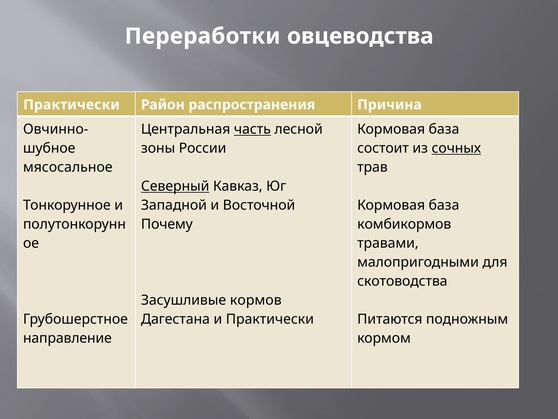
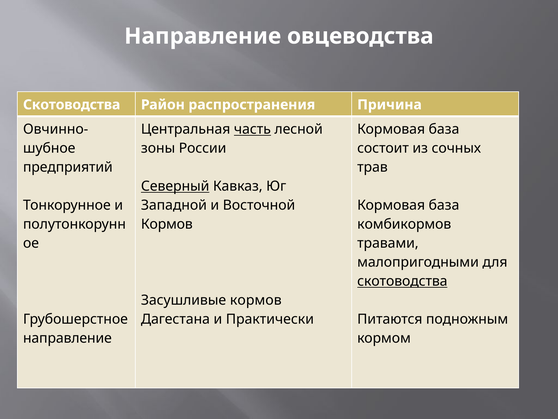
Переработки at (203, 36): Переработки -> Направление
Практически at (71, 105): Практически -> Скотоводства
сочных underline: present -> none
мясосальное: мясосальное -> предприятий
Почему at (167, 224): Почему -> Кормов
скотоводства at (402, 281) underline: none -> present
